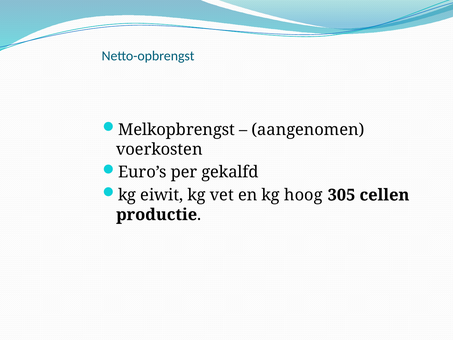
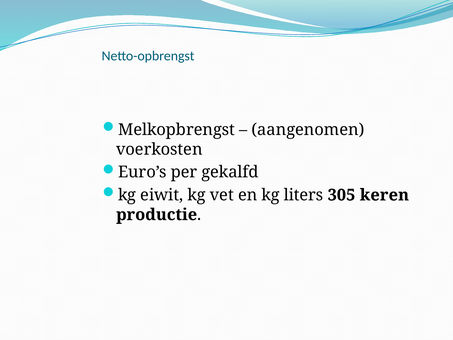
hoog: hoog -> liters
cellen: cellen -> keren
